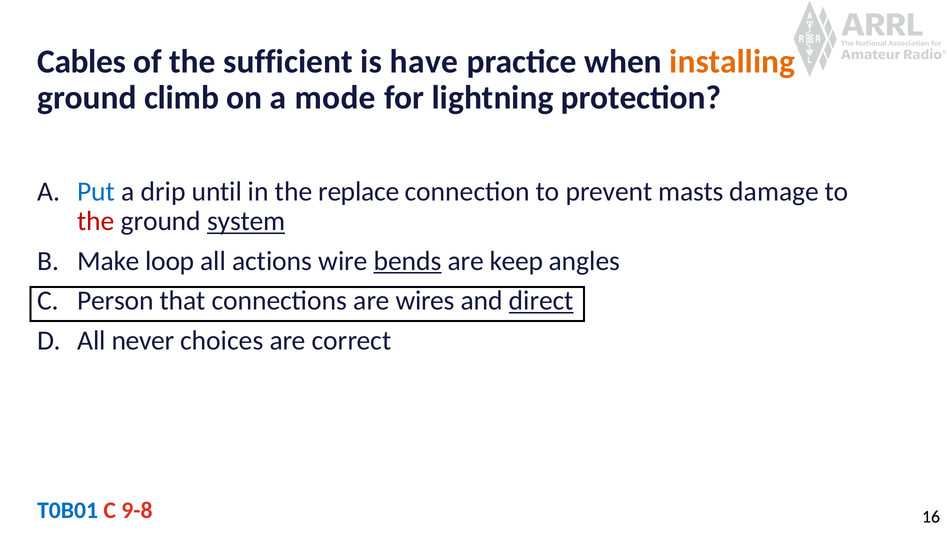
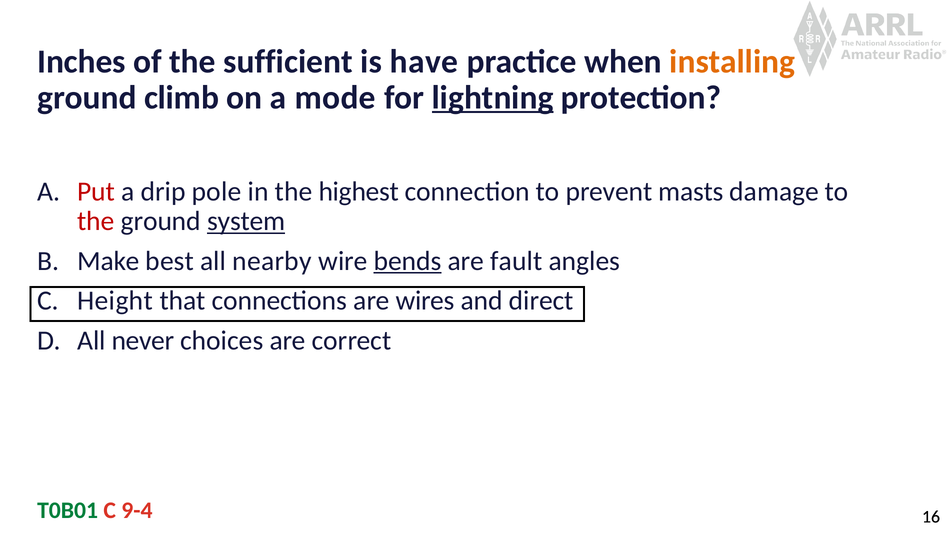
Cables: Cables -> Inches
lightning underline: none -> present
Put colour: blue -> red
until: until -> pole
replace: replace -> highest
loop: loop -> best
actions: actions -> nearby
keep: keep -> fault
Person: Person -> Height
direct underline: present -> none
T0B01 colour: blue -> green
9-8: 9-8 -> 9-4
